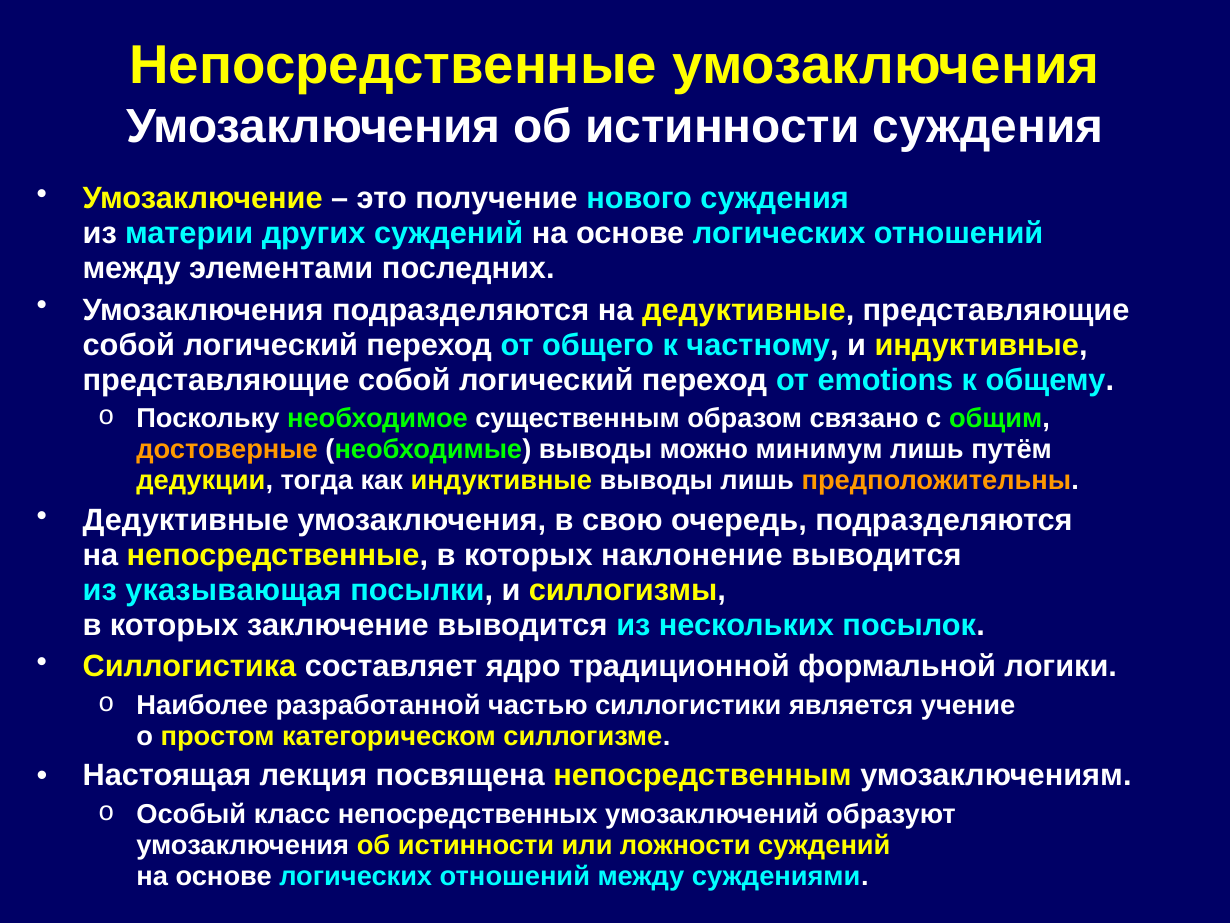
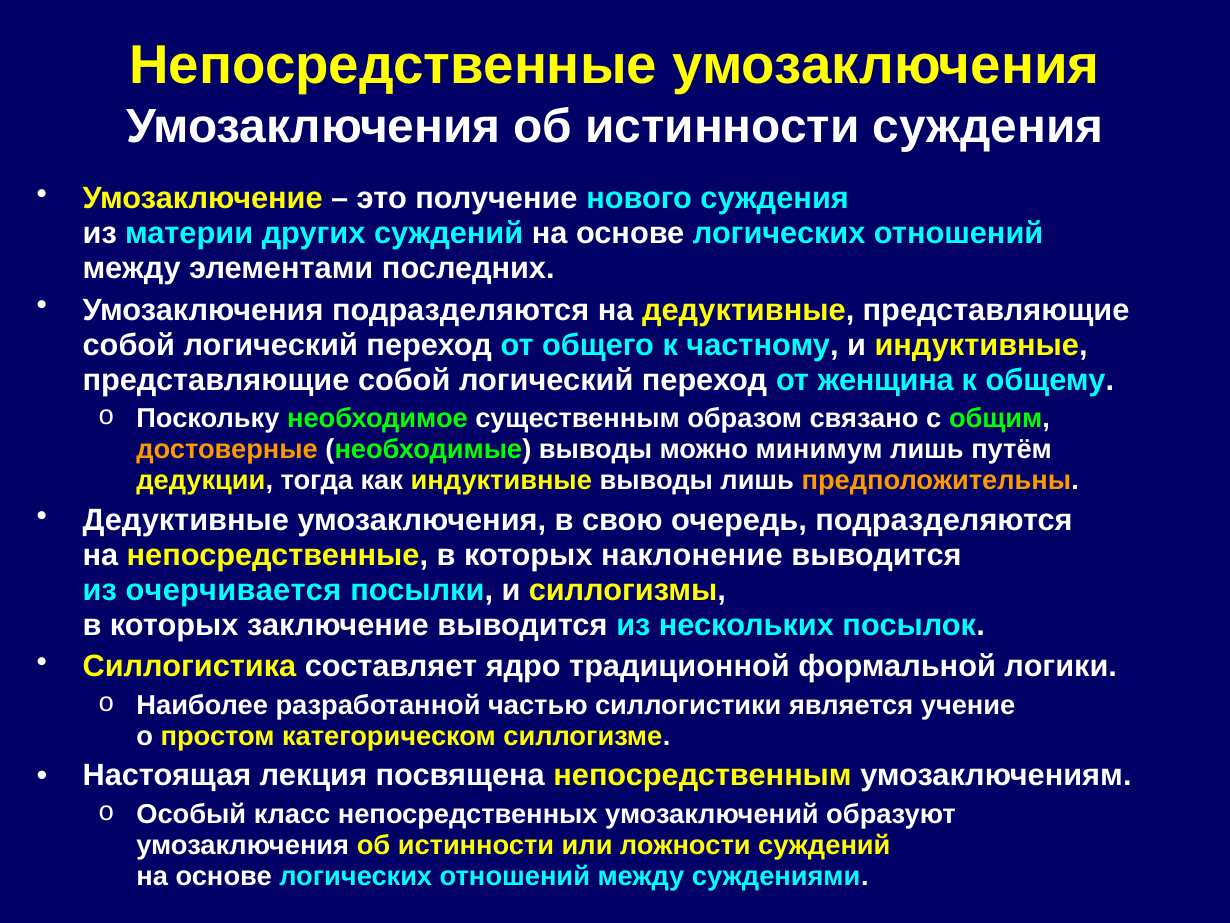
emotions: emotions -> женщина
указывающая: указывающая -> очерчивается
